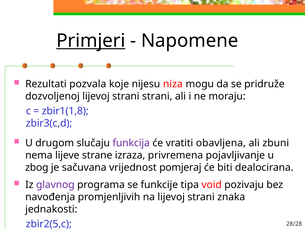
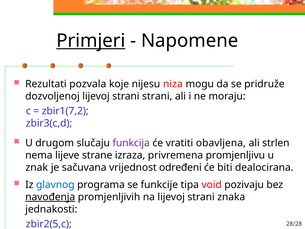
zbir1(1,8: zbir1(1,8 -> zbir1(7,2
zbuni: zbuni -> strlen
pojavljivanje: pojavljivanje -> promjenljivu
zbog: zbog -> znak
pomjeraj: pomjeraj -> određeni
glavnog colour: purple -> blue
navođenja underline: none -> present
